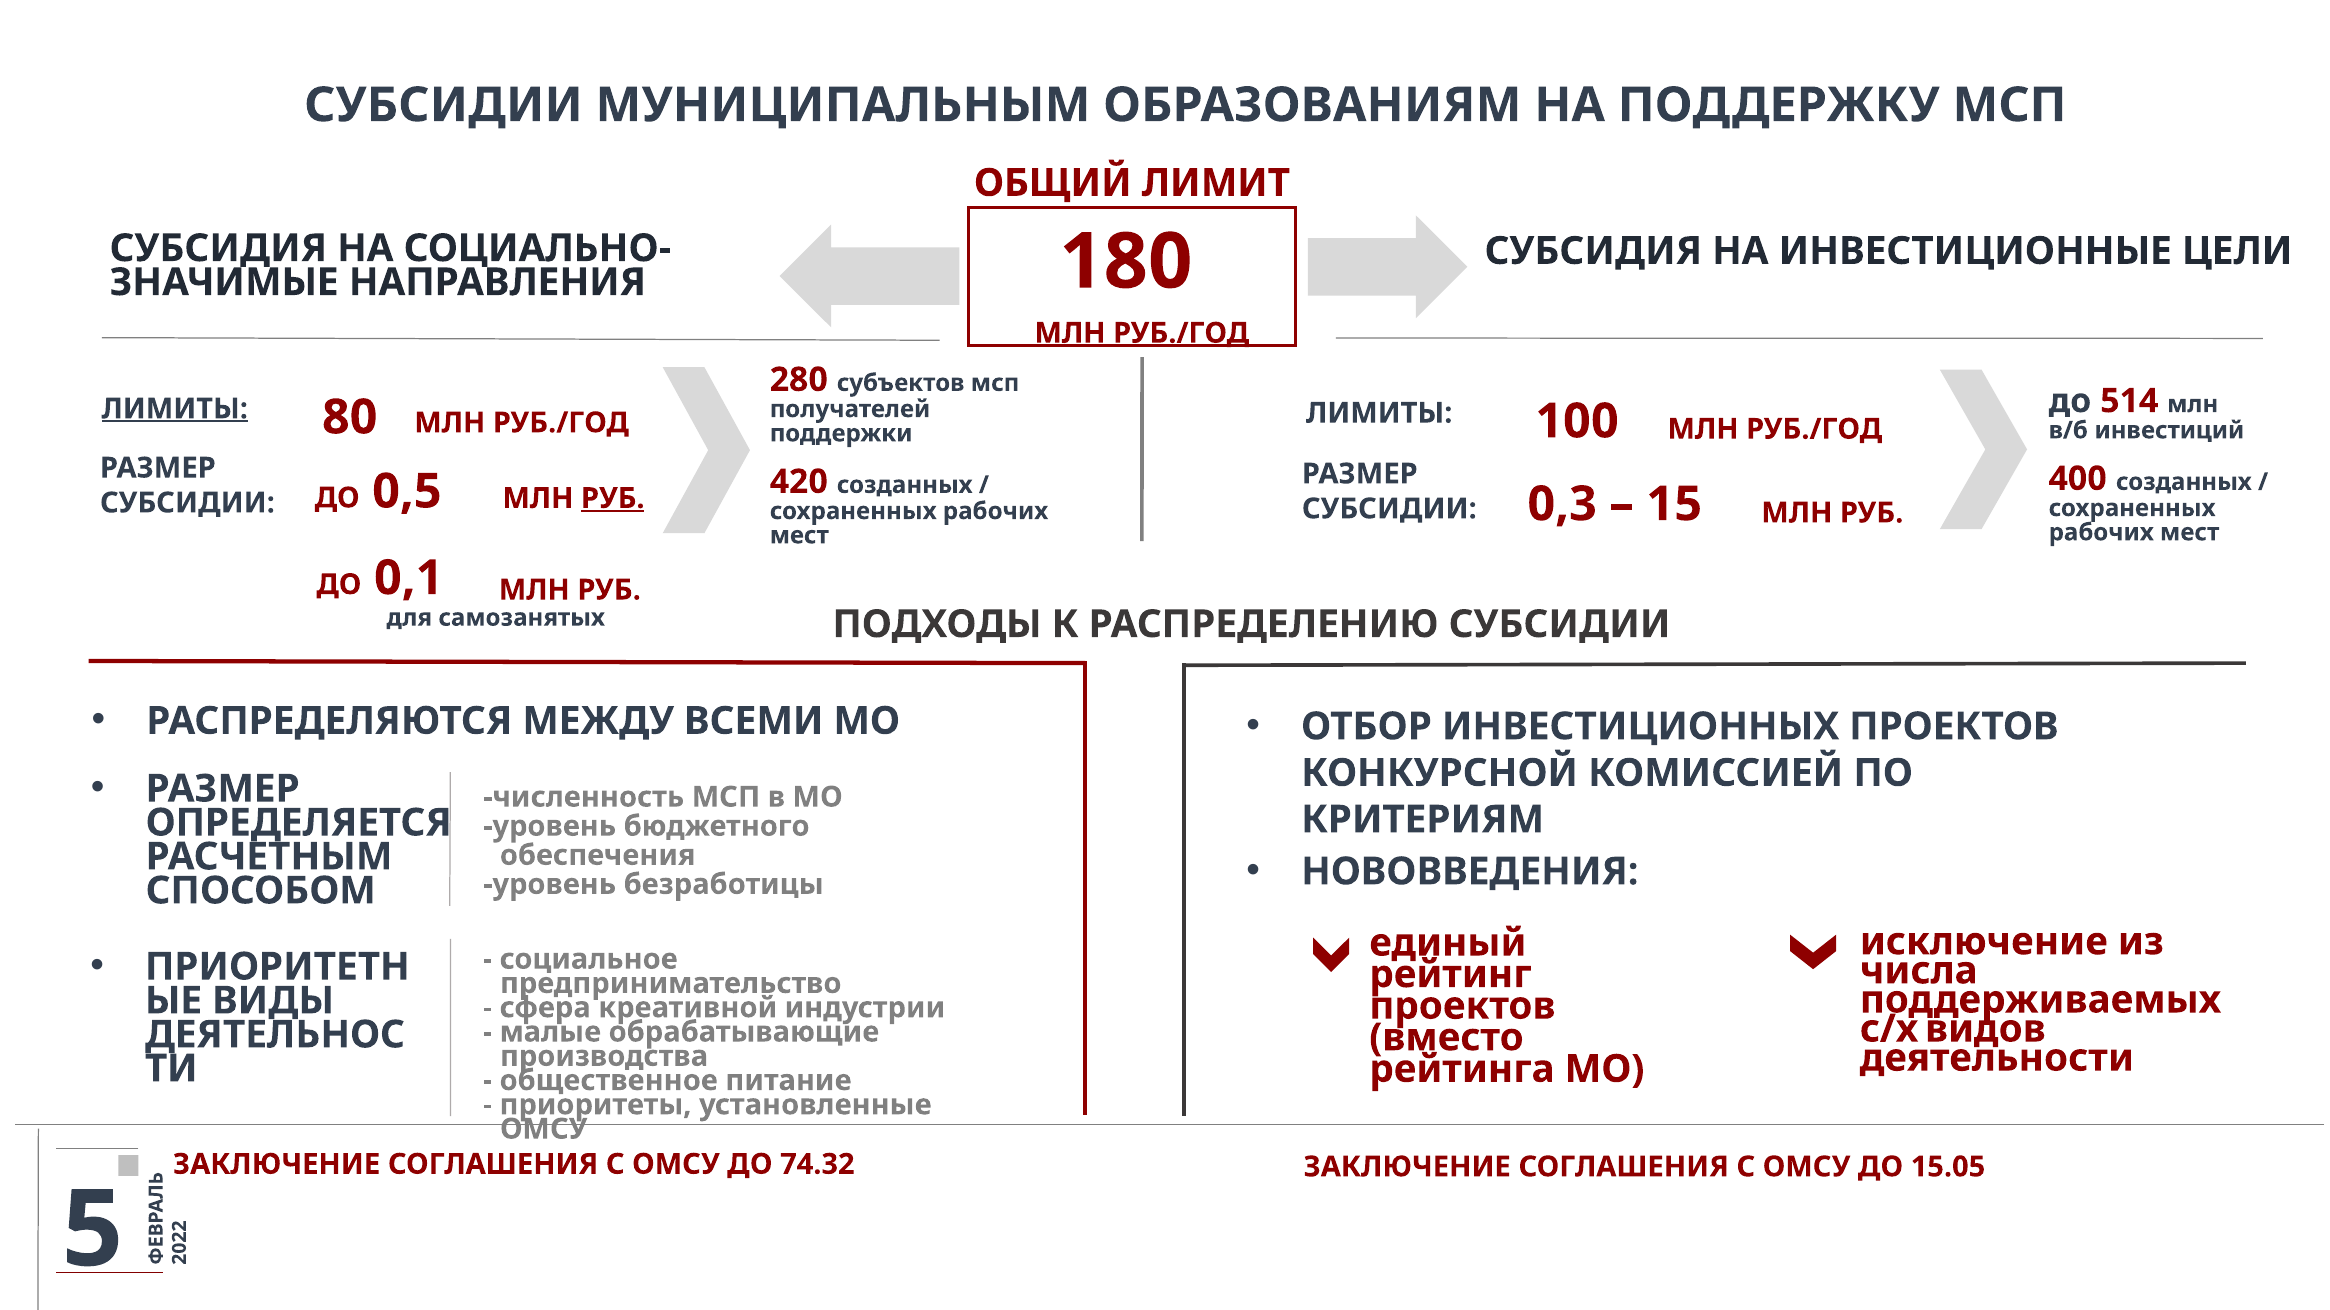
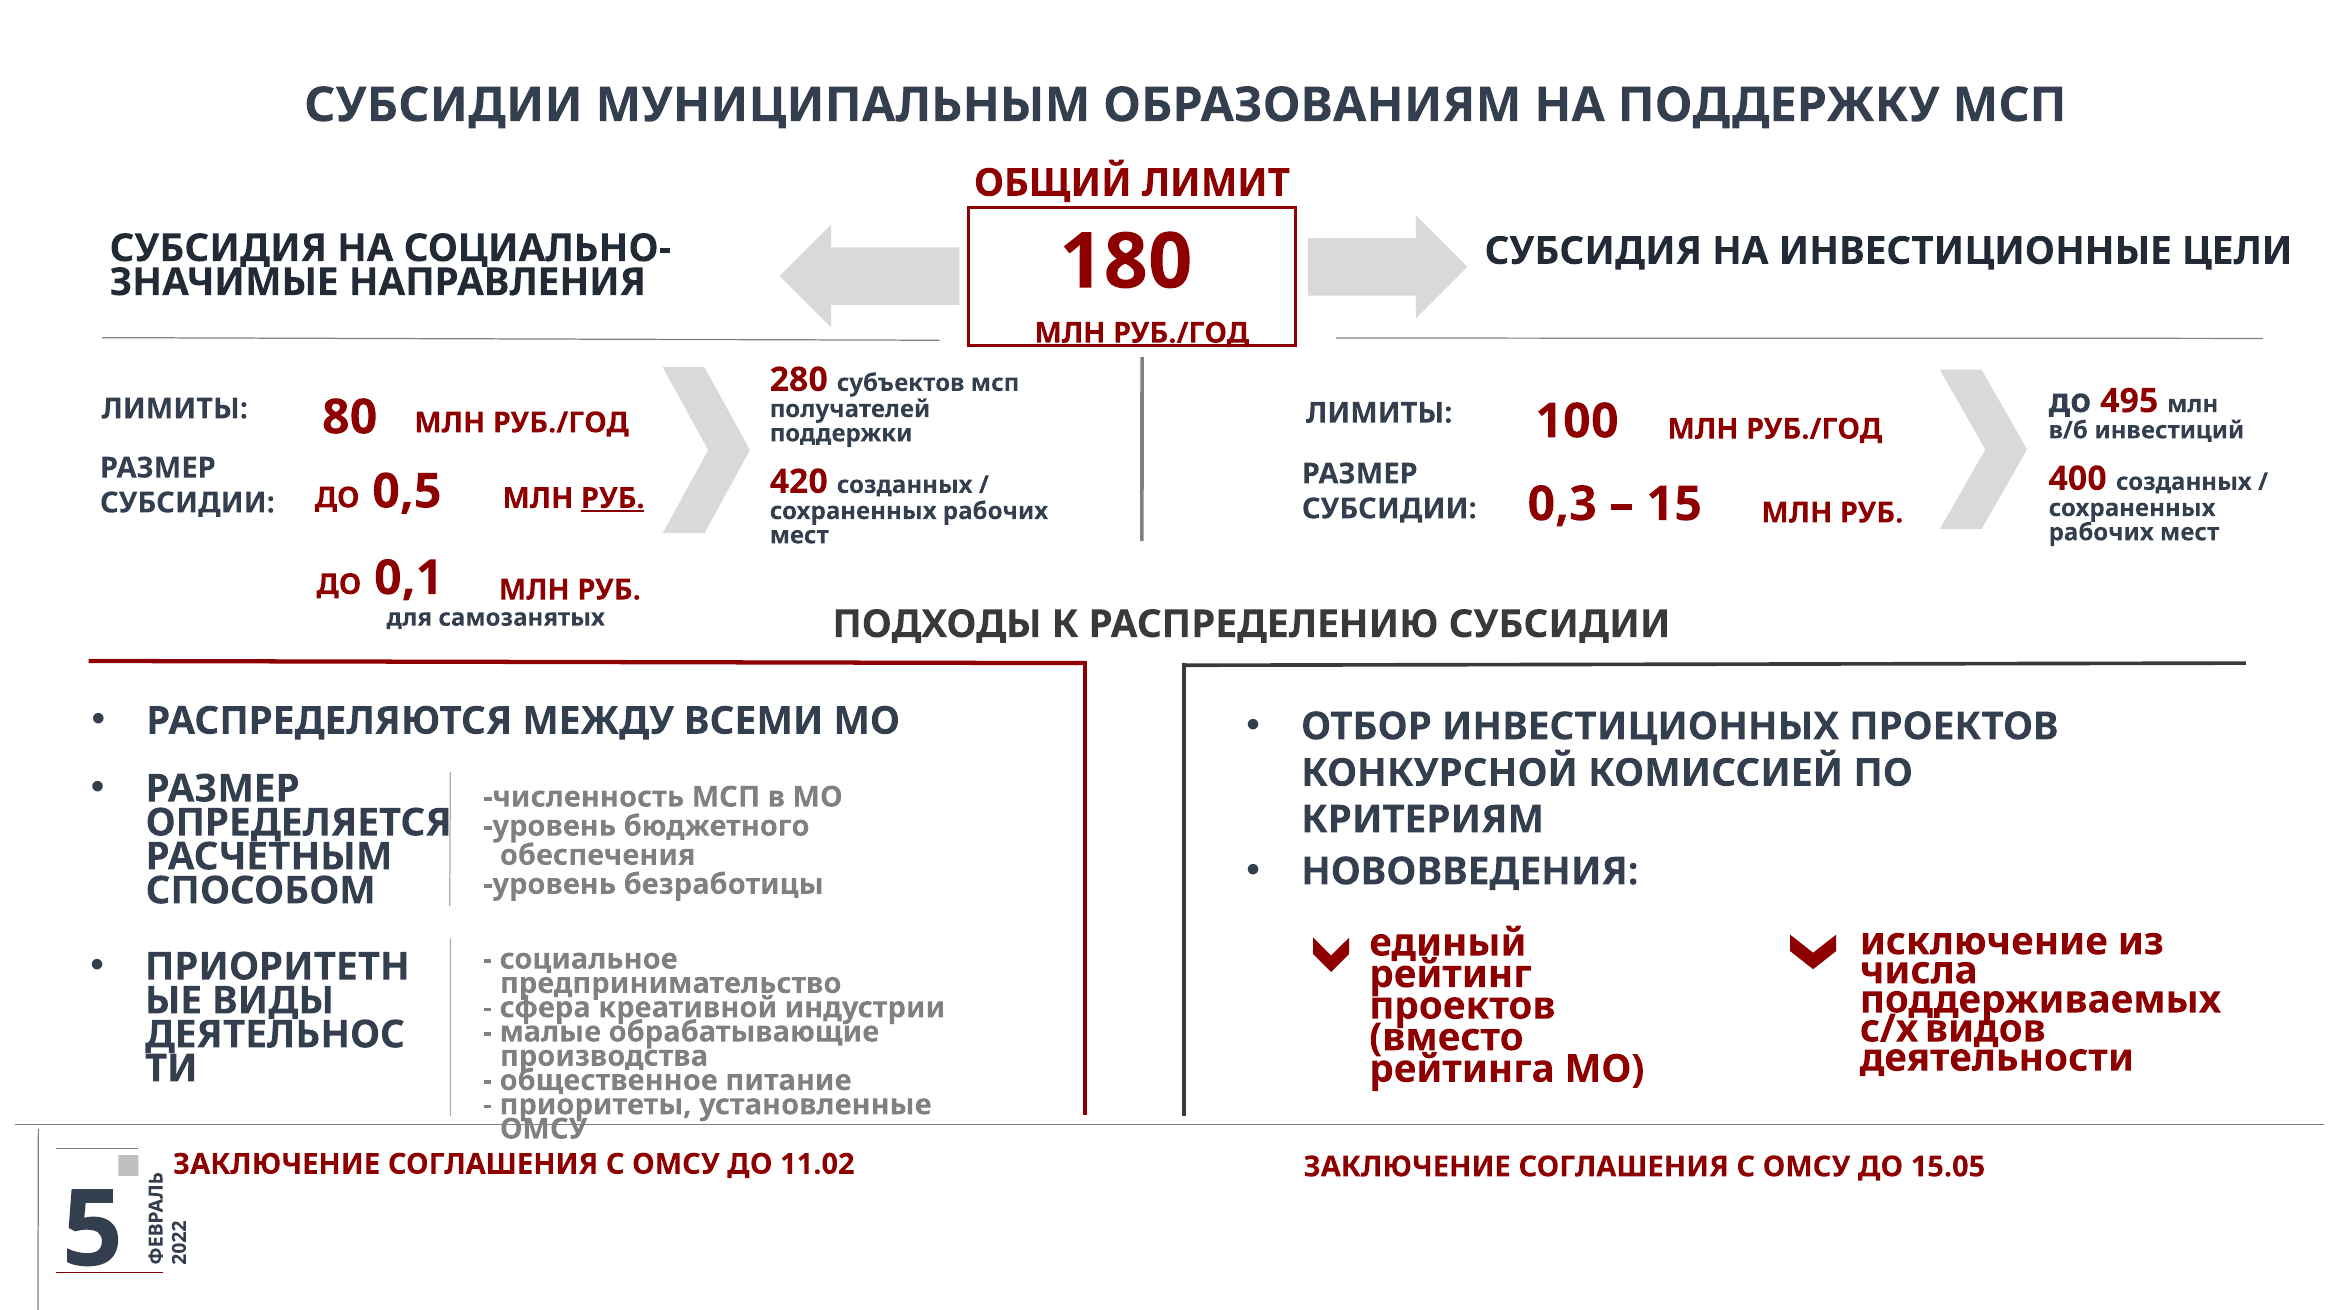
514: 514 -> 495
ЛИМИТЫ at (175, 409) underline: present -> none
74.32: 74.32 -> 11.02
